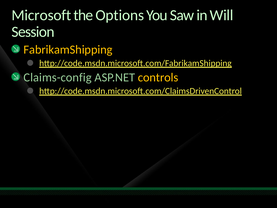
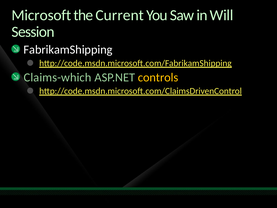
Options: Options -> Current
FabrikamShipping colour: yellow -> white
Claims-config: Claims-config -> Claims-which
